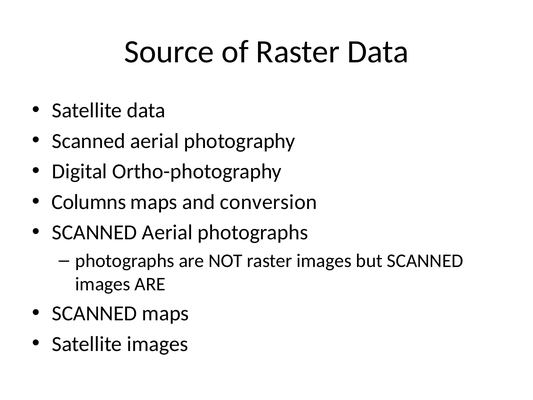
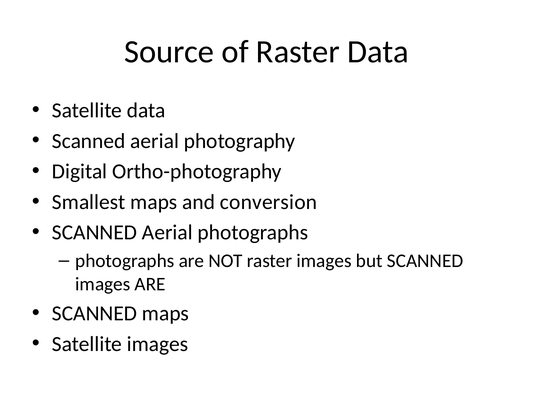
Columns: Columns -> Smallest
